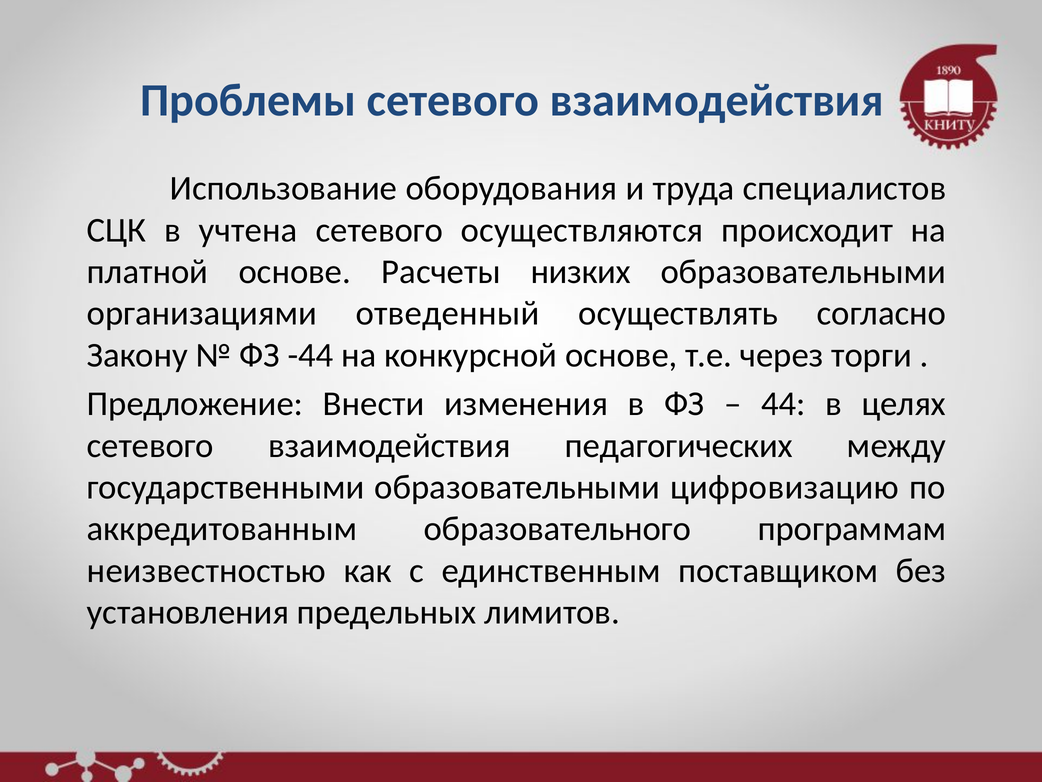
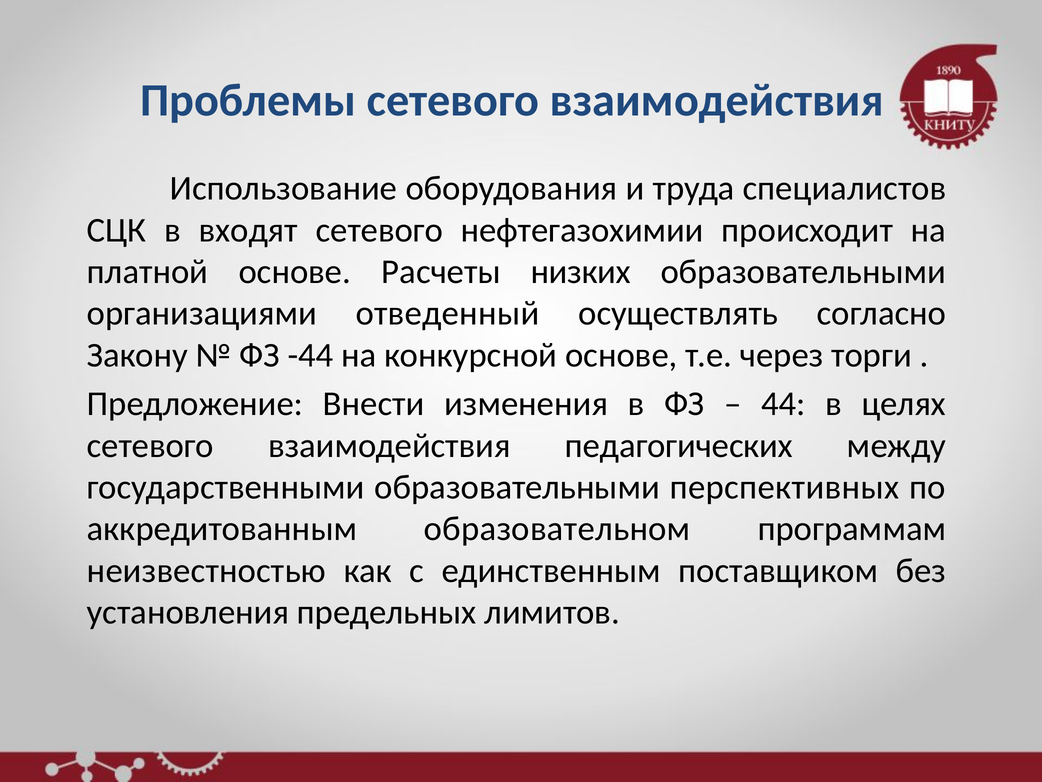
учтена: учтена -> входят
осуществляются: осуществляются -> нефтегазохимии
цифровизацию: цифровизацию -> перспективных
образовательного: образовательного -> образовательном
